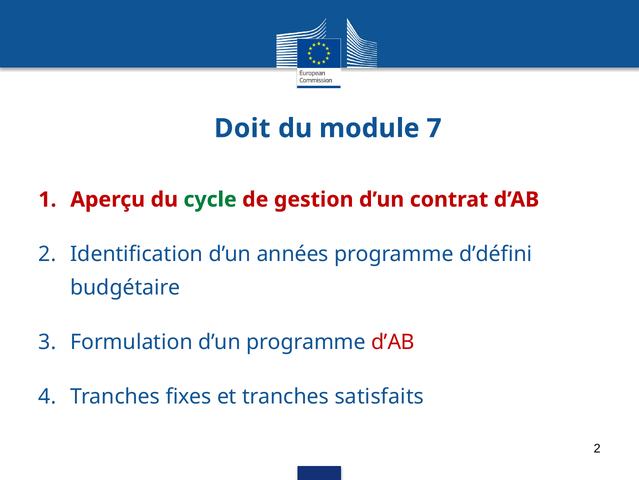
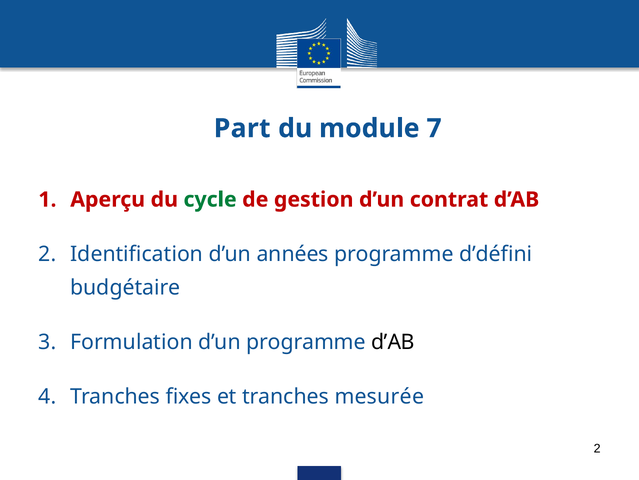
Doit: Doit -> Part
d’AB at (393, 342) colour: red -> black
satisfaits: satisfaits -> mesurée
